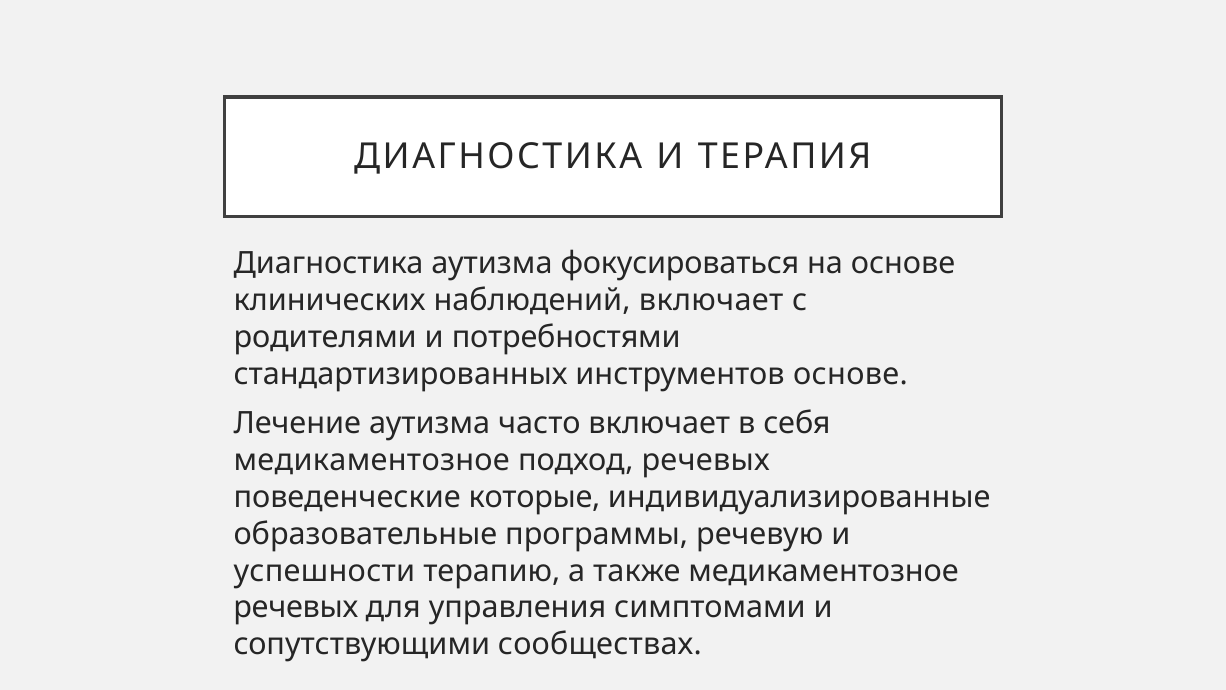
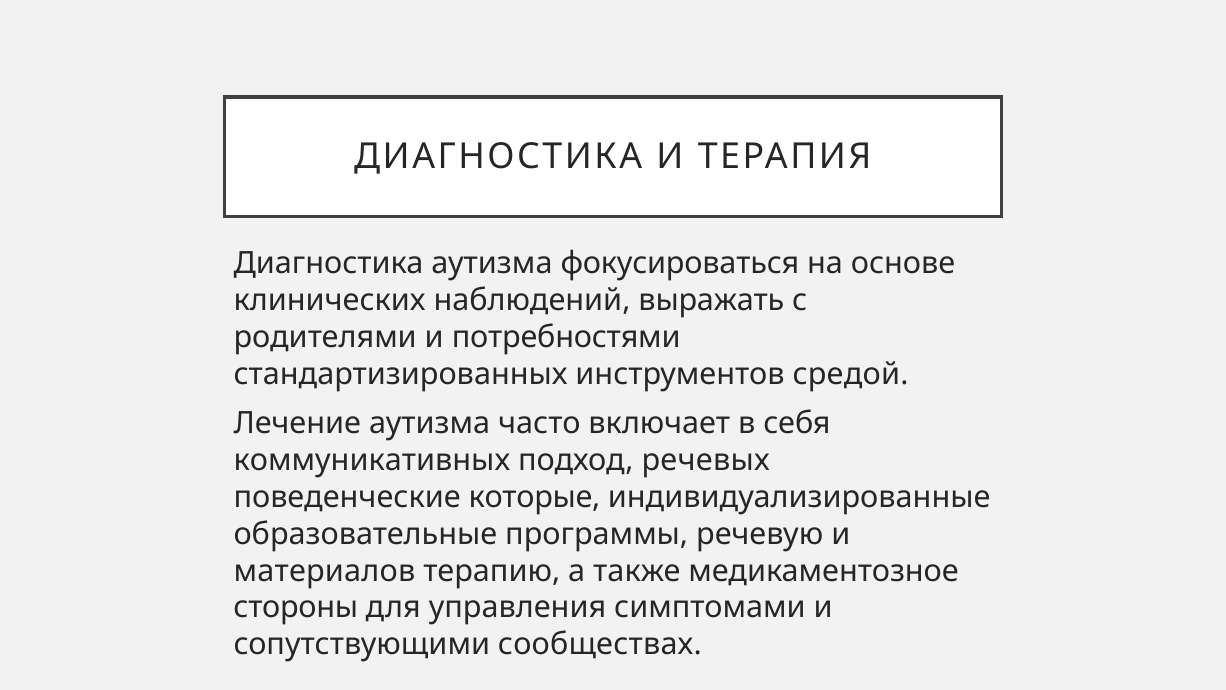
наблюдений включает: включает -> выражать
инструментов основе: основе -> средой
медикаментозное at (372, 460): медикаментозное -> коммуникативных
успешности: успешности -> материалов
речевых at (296, 607): речевых -> стороны
